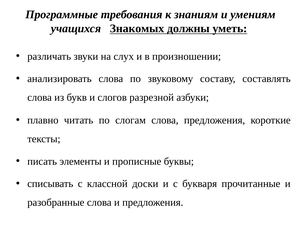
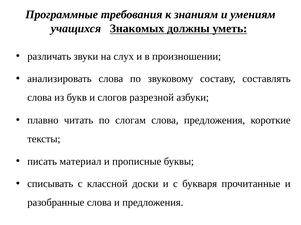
элементы: элементы -> материал
